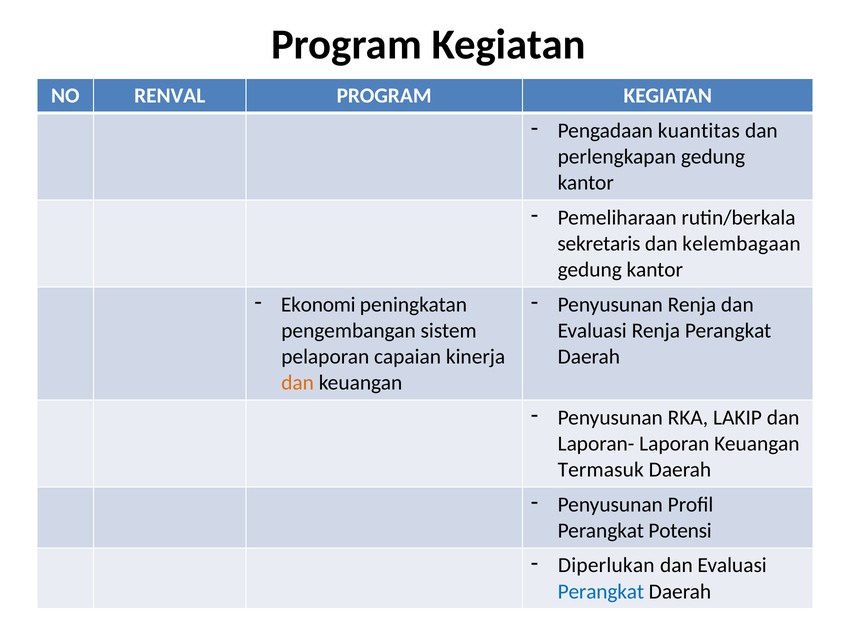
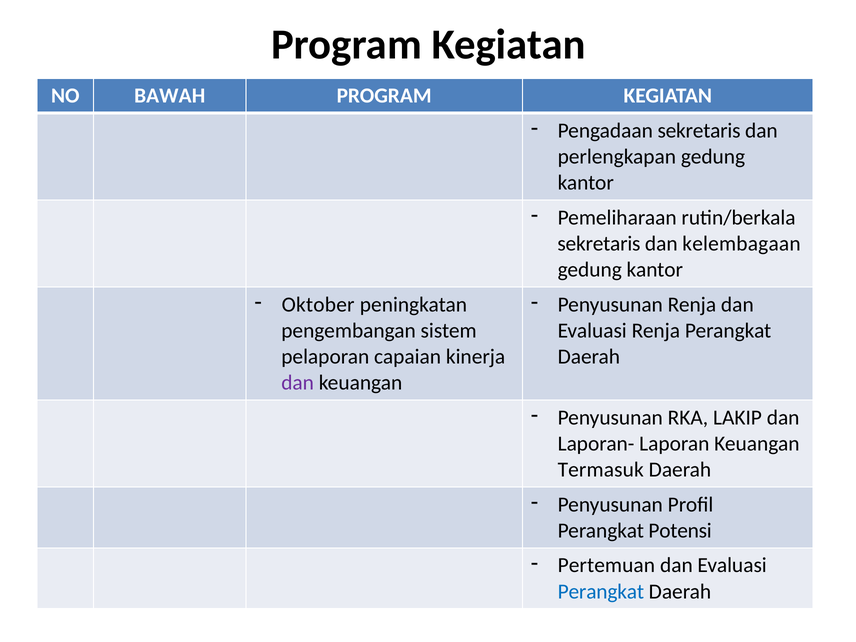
RENVAL: RENVAL -> BAWAH
Pengadaan kuantitas: kuantitas -> sekretaris
Ekonomi: Ekonomi -> Oktober
dan at (298, 383) colour: orange -> purple
Diperlukan: Diperlukan -> Pertemuan
